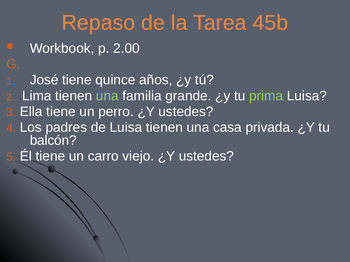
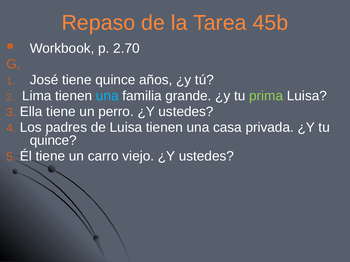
2.00: 2.00 -> 2.70
una at (107, 96) colour: light green -> light blue
balcón at (53, 141): balcón -> quince
